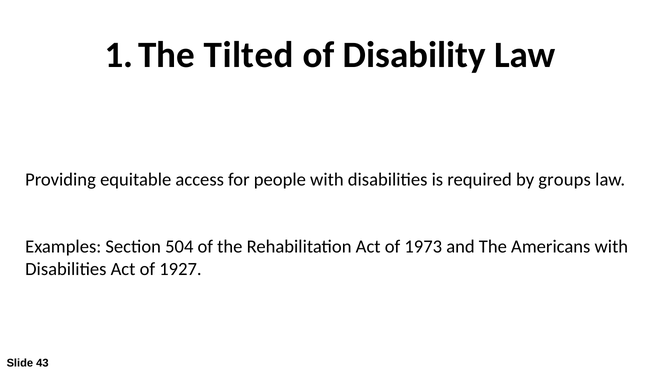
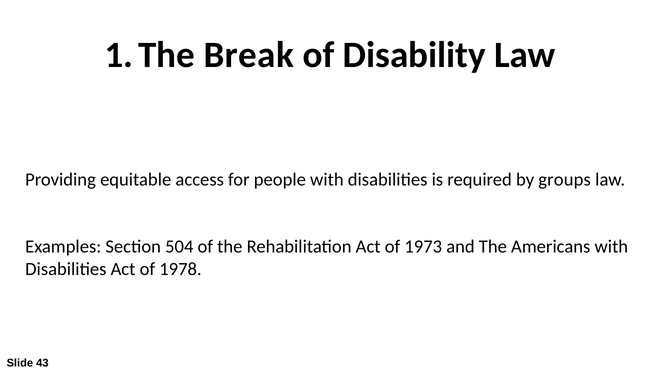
Tilted: Tilted -> Break
1927: 1927 -> 1978
